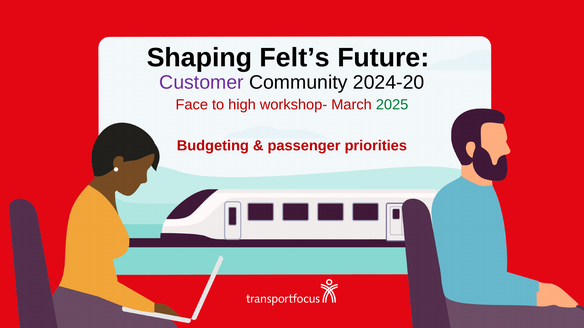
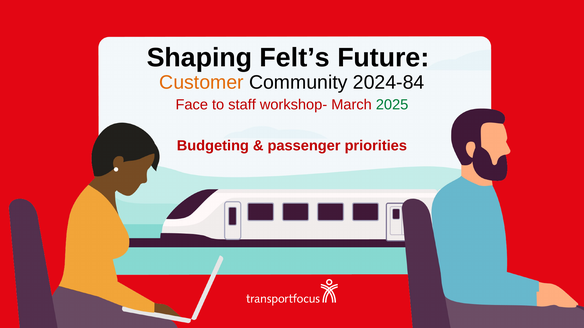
Customer colour: purple -> orange
2024-20: 2024-20 -> 2024-84
high: high -> staff
